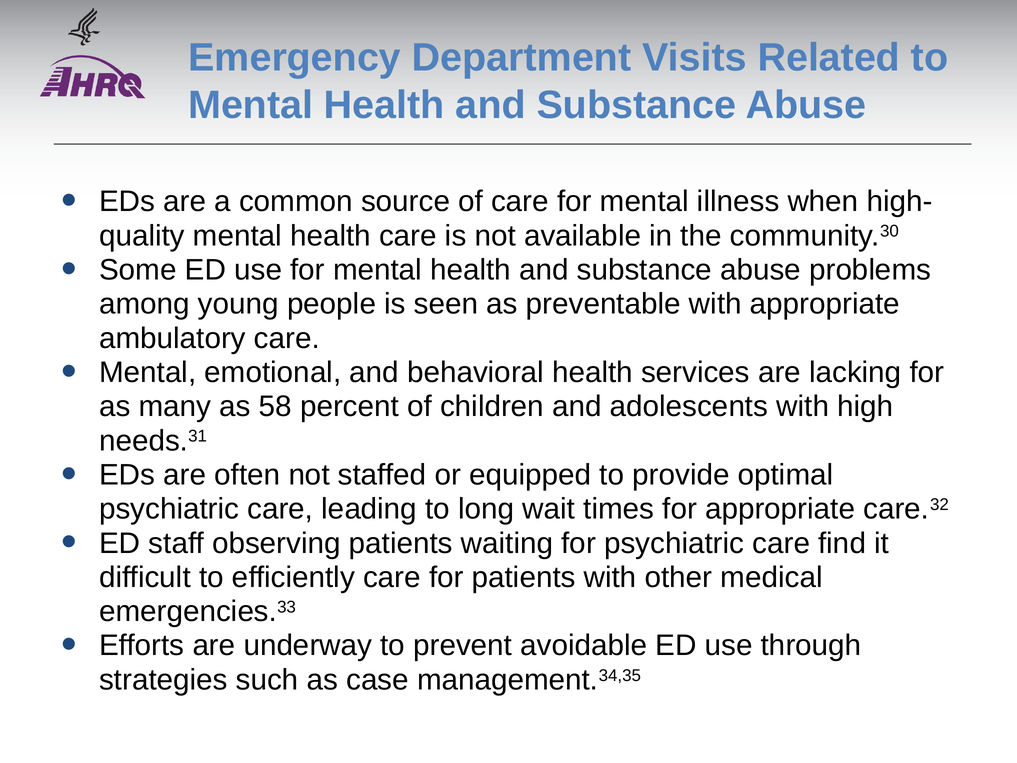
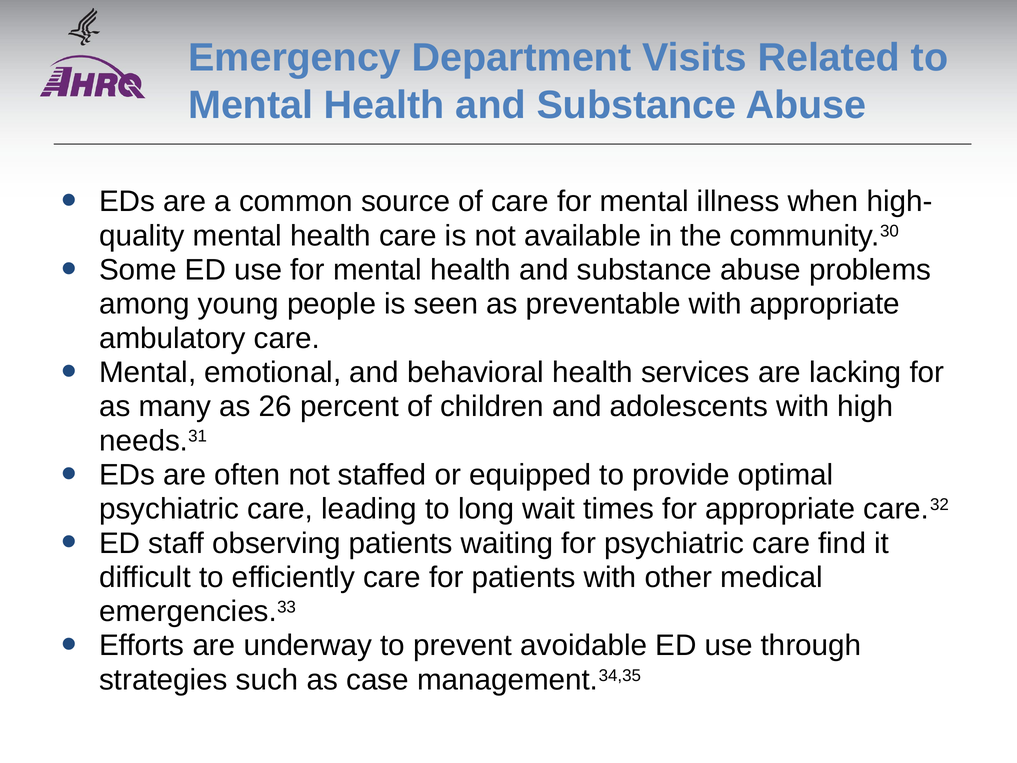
58: 58 -> 26
